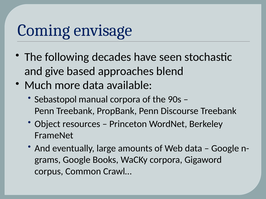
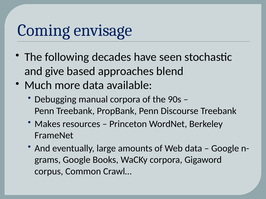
Sebastopol: Sebastopol -> Debugging
Object: Object -> Makes
